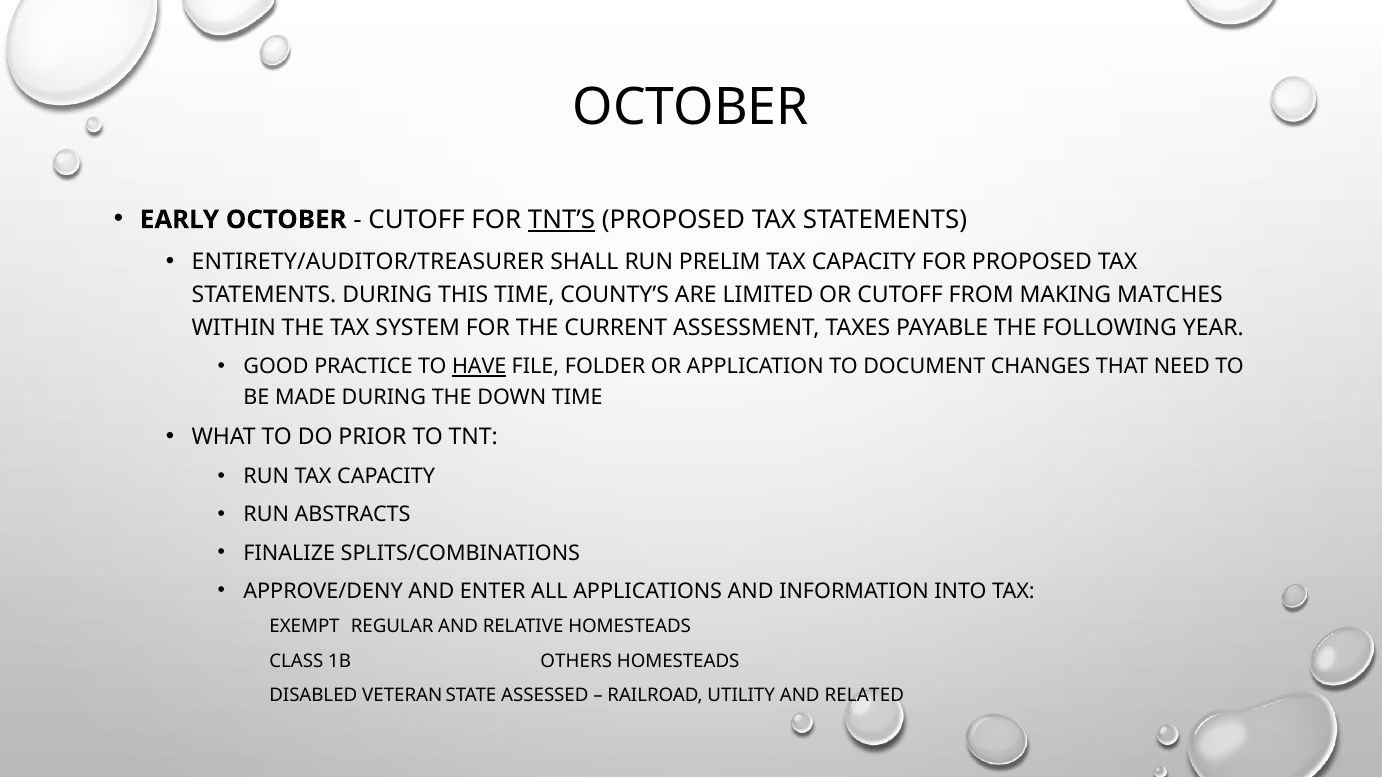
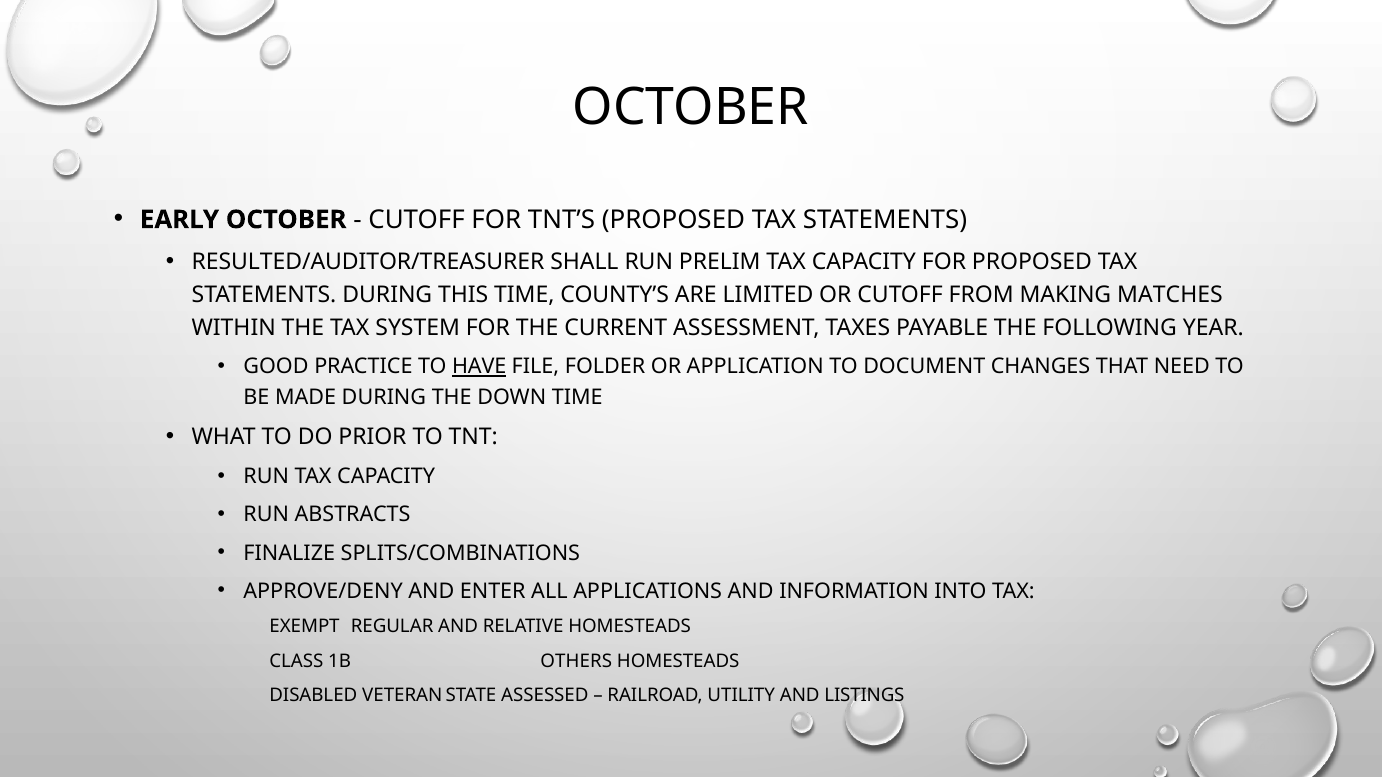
TNT’S underline: present -> none
ENTIRETY/AUDITOR/TREASURER: ENTIRETY/AUDITOR/TREASURER -> RESULTED/AUDITOR/TREASURER
RELATED: RELATED -> LISTINGS
